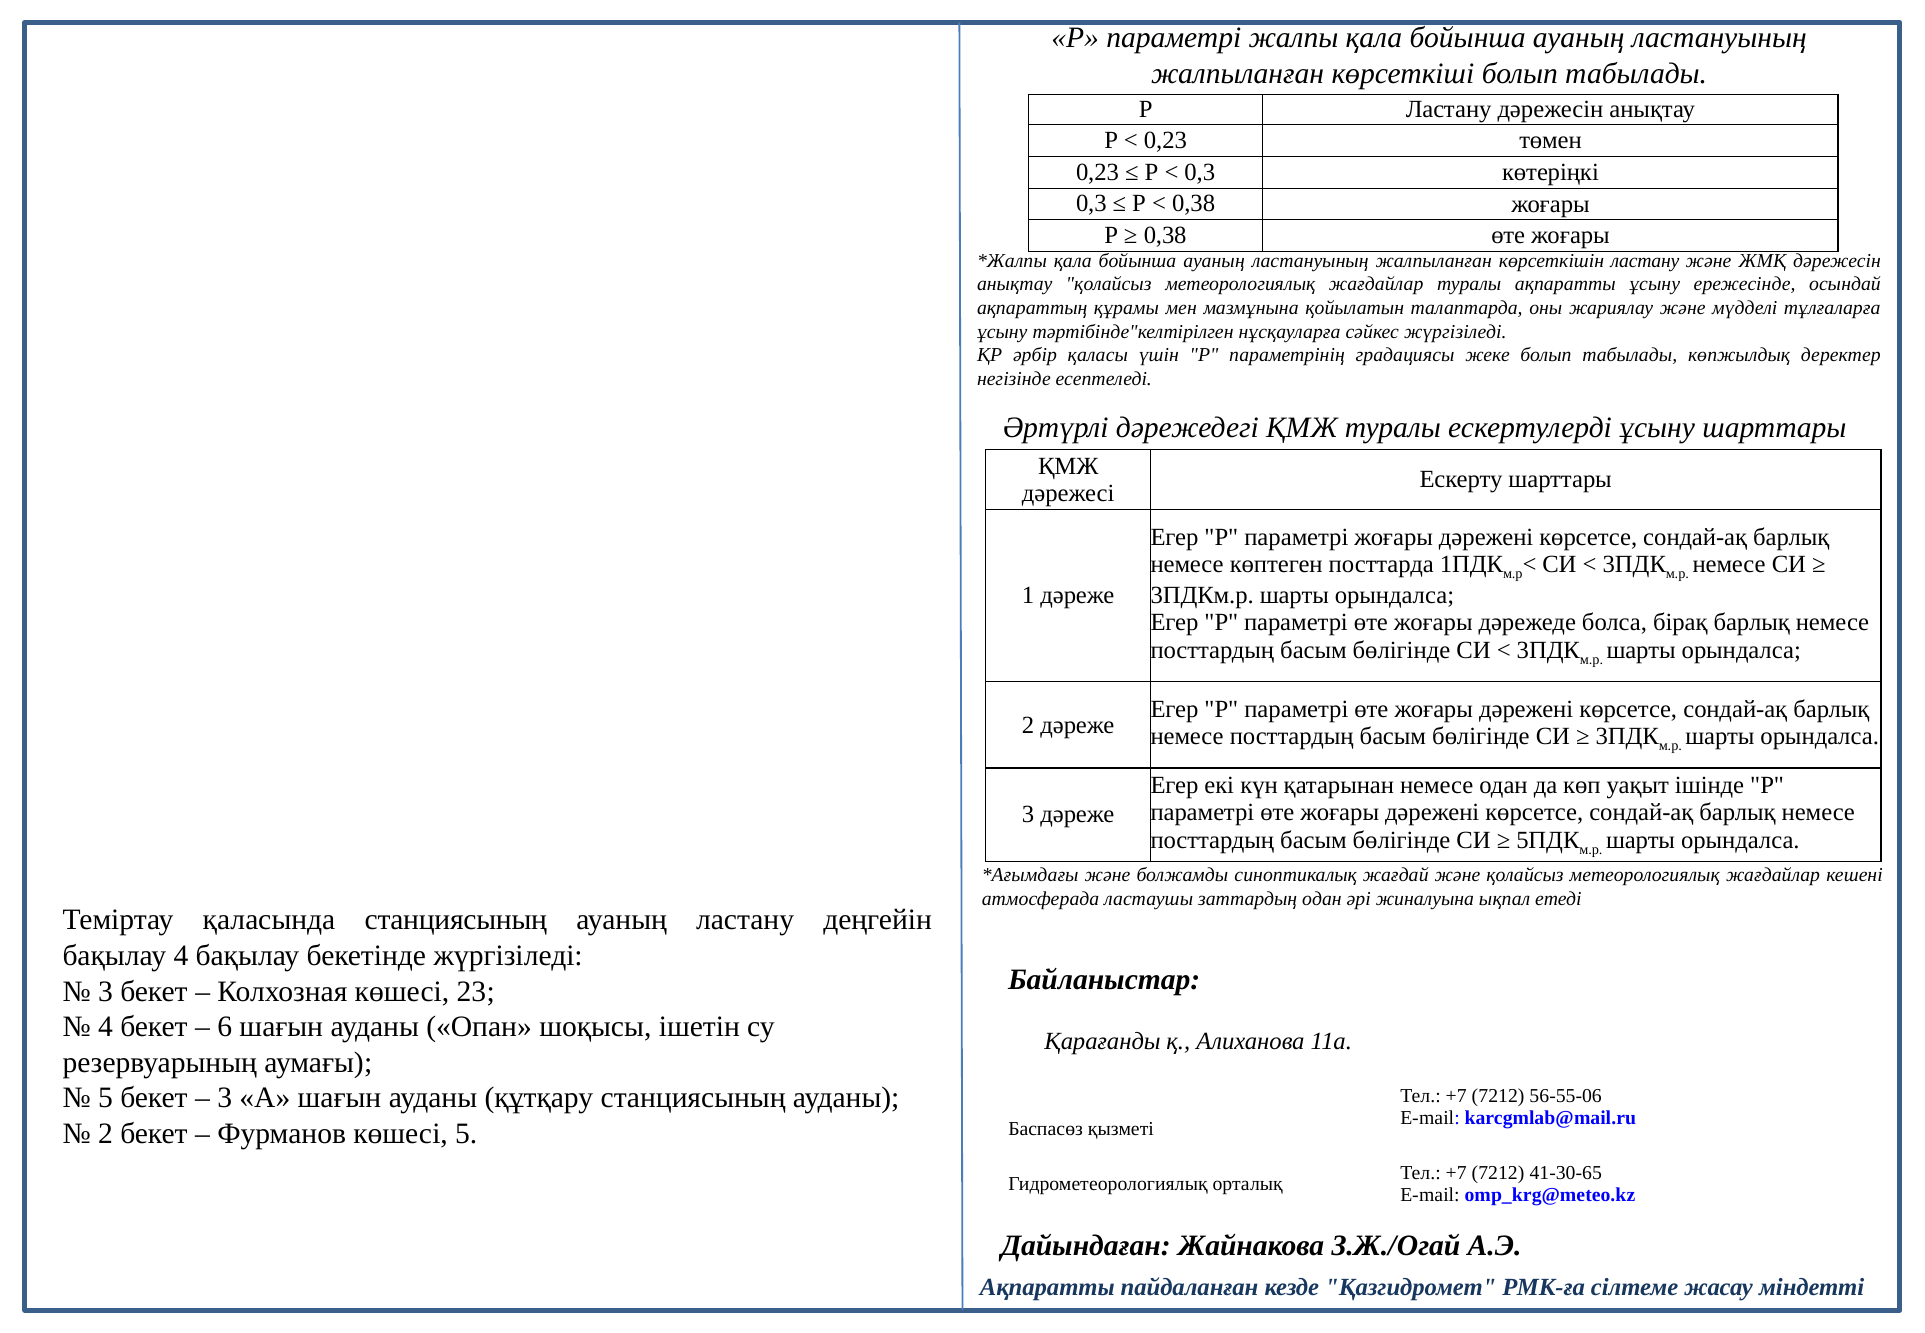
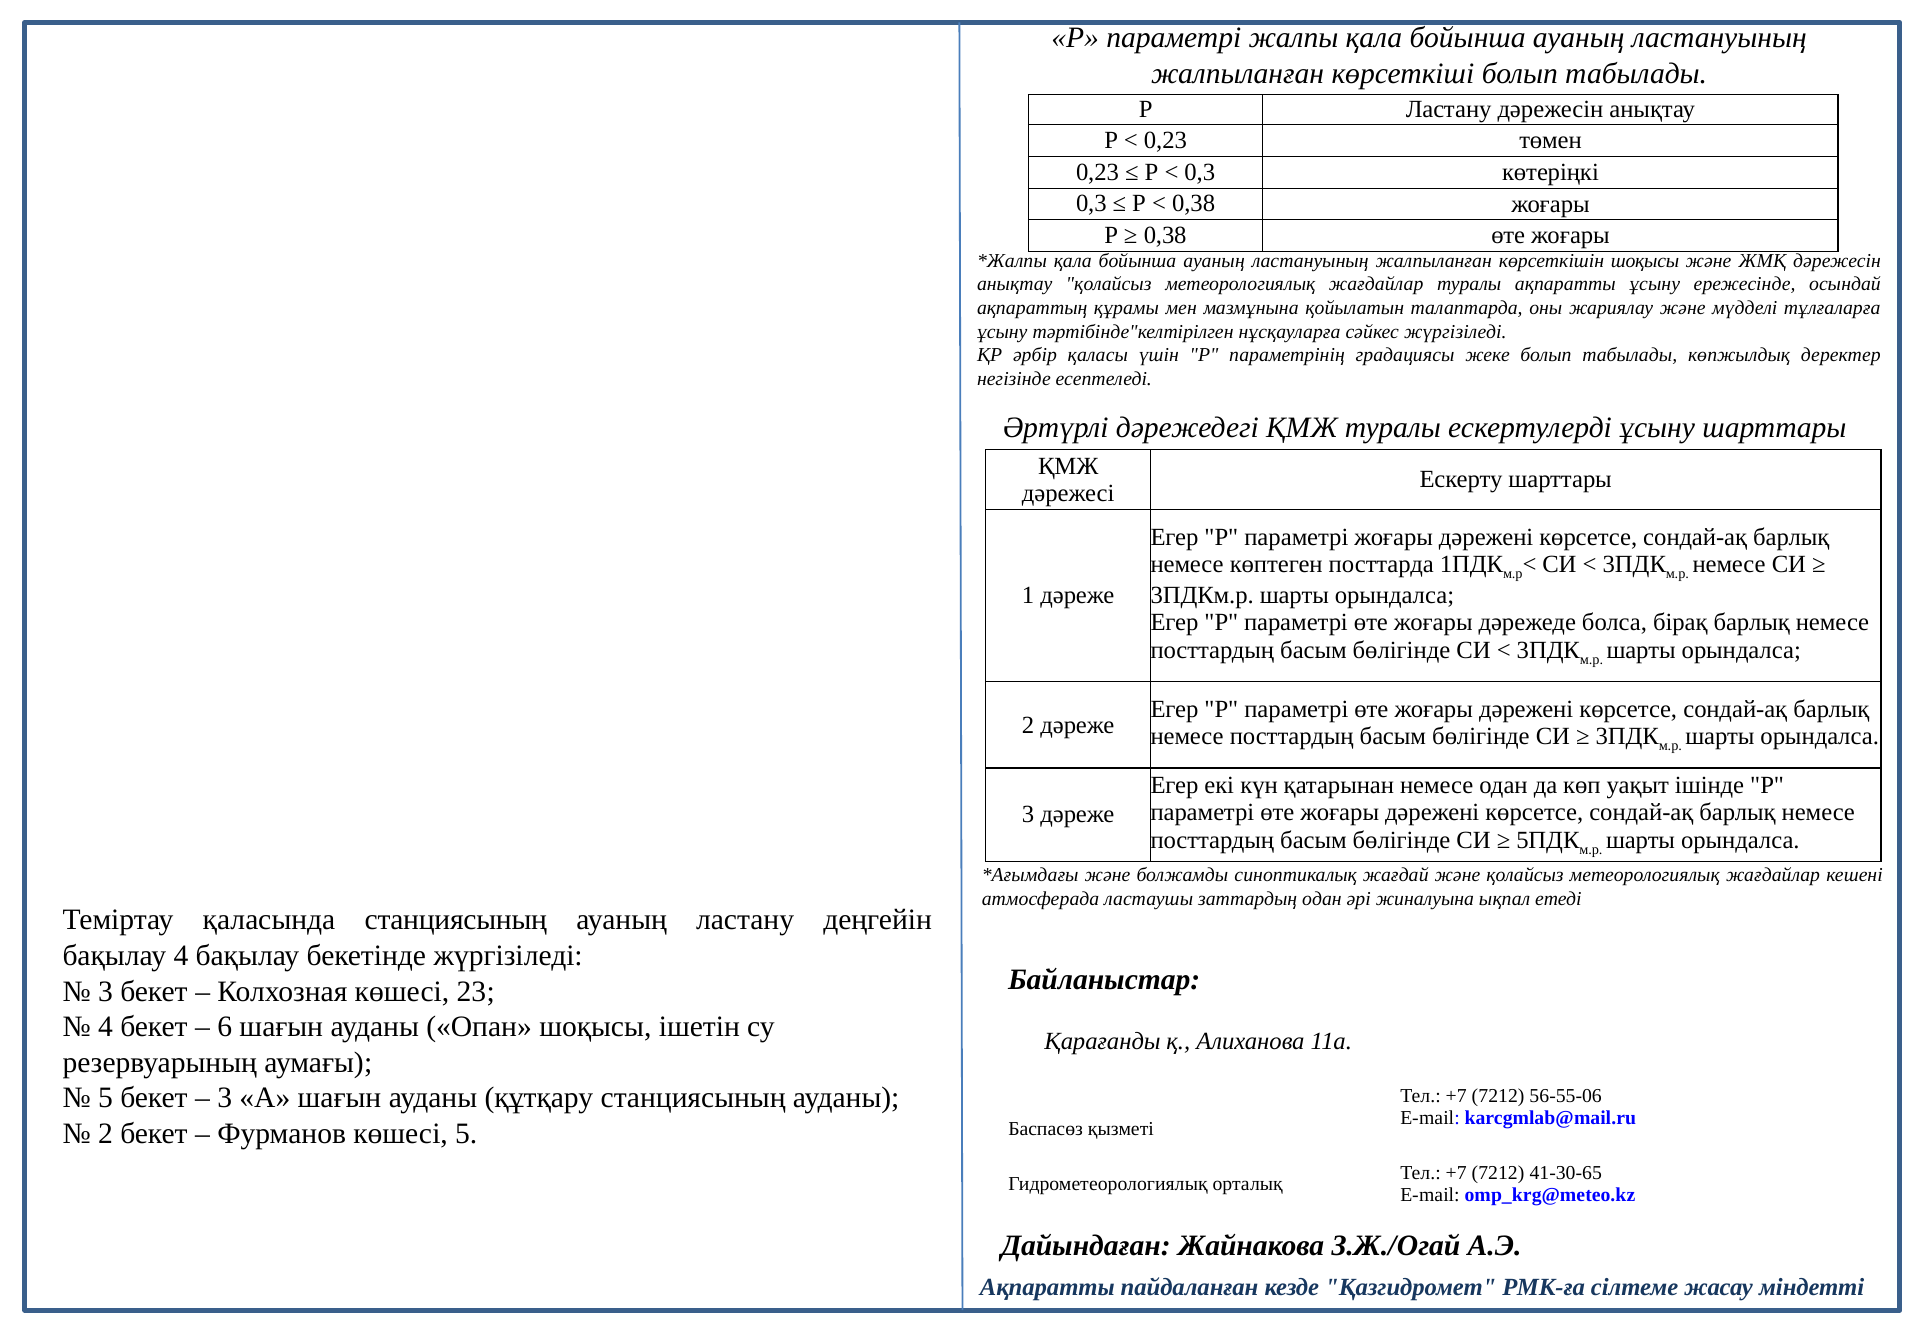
көрсеткішін ластану: ластану -> шоқысы
